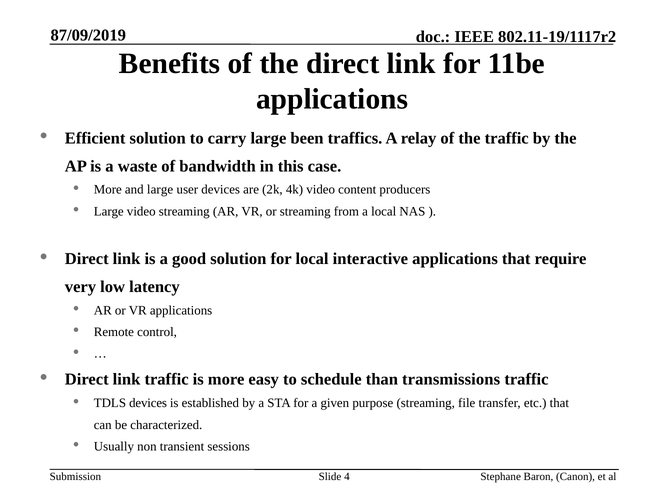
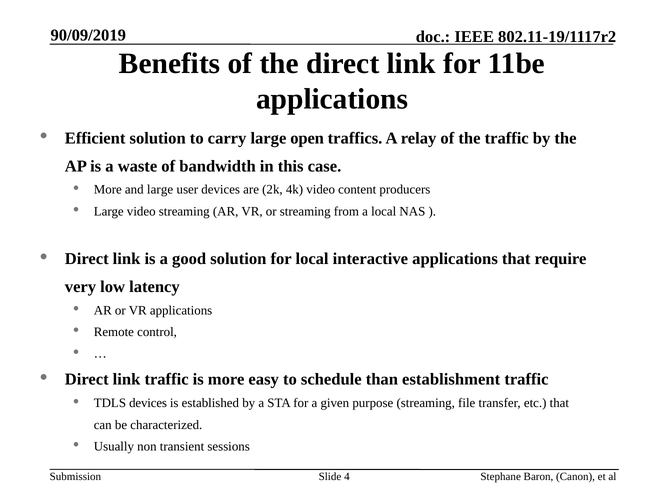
87/09/2019: 87/09/2019 -> 90/09/2019
been: been -> open
transmissions: transmissions -> establishment
